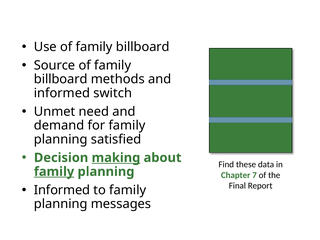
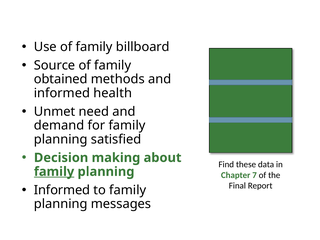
billboard at (61, 79): billboard -> obtained
switch: switch -> health
making underline: present -> none
